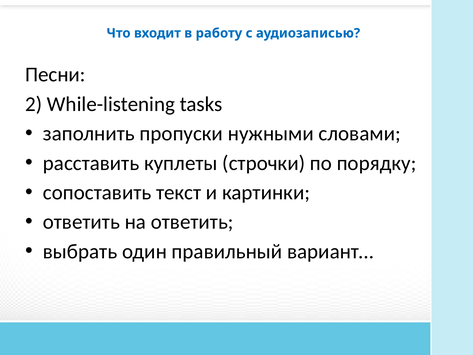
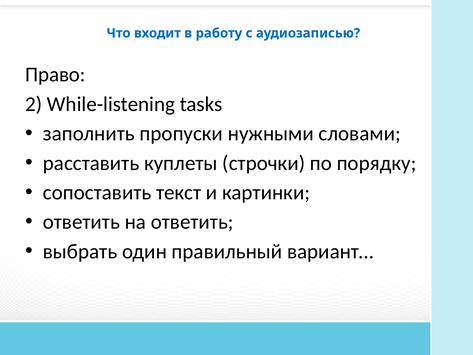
Песни: Песни -> Право
